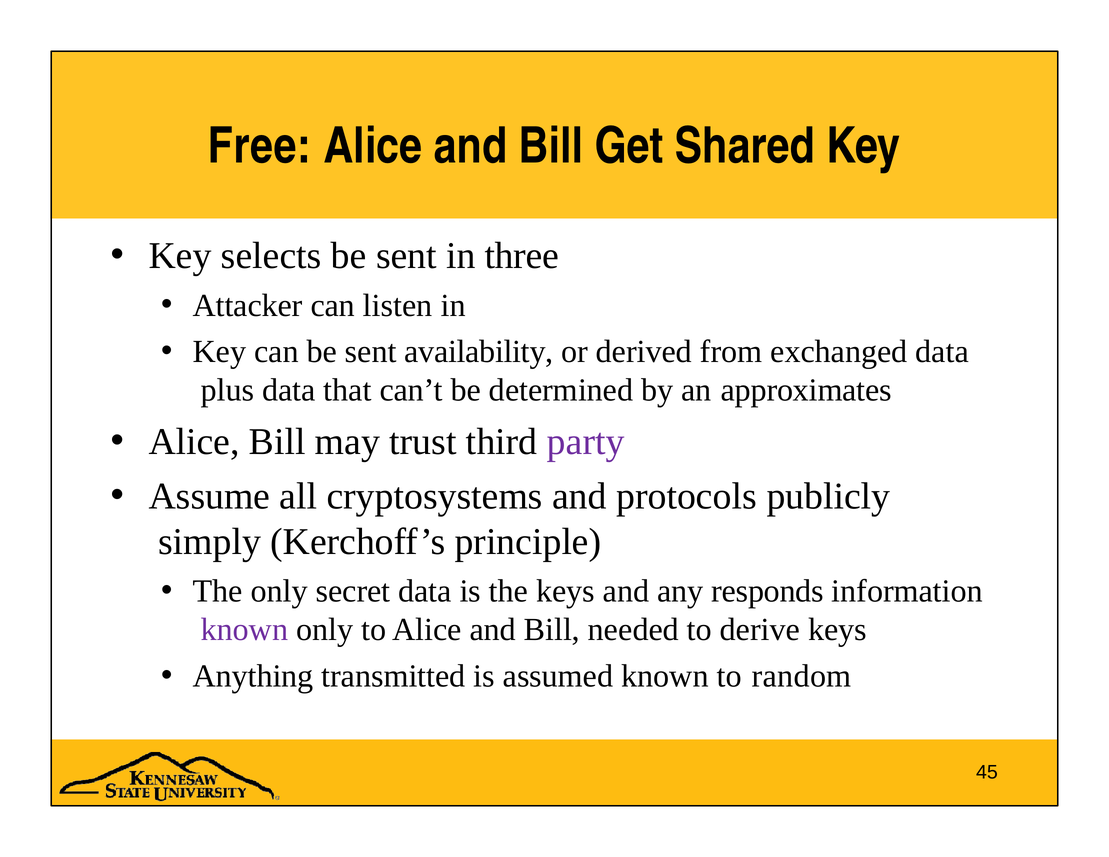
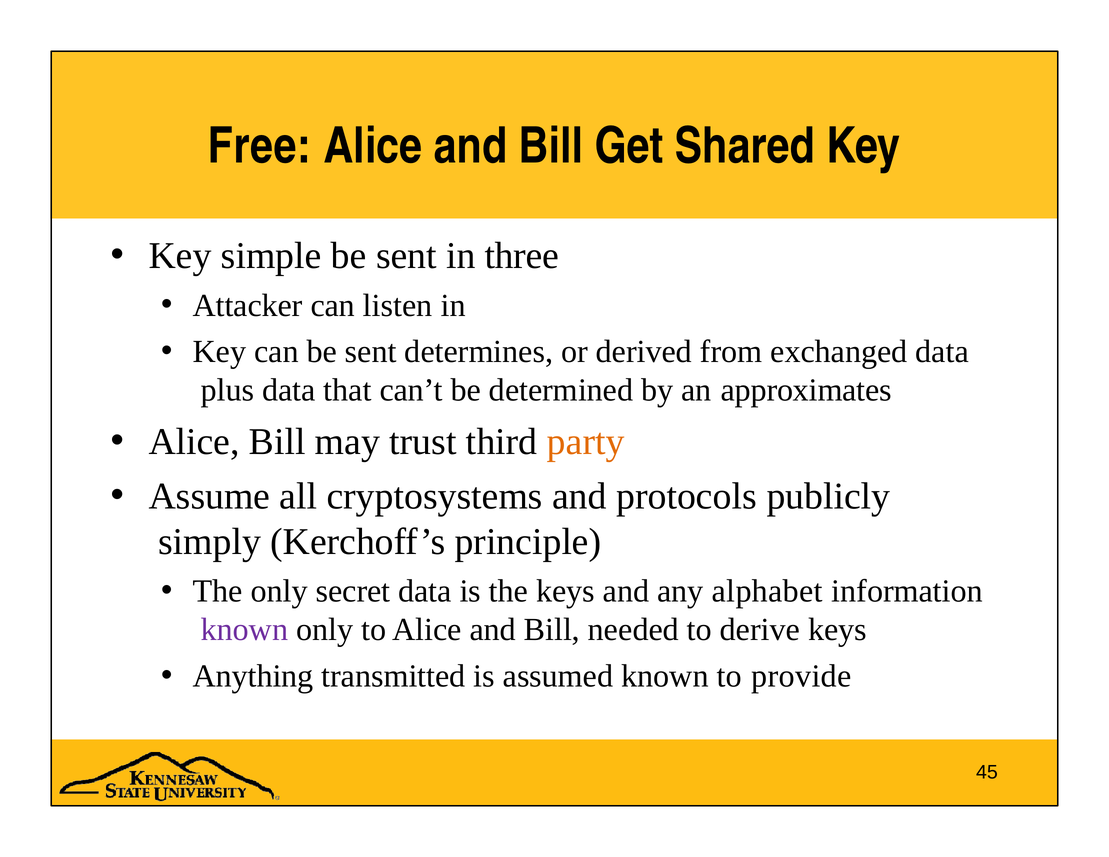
selects: selects -> simple
availability: availability -> determines
party colour: purple -> orange
responds: responds -> alphabet
random: random -> provide
